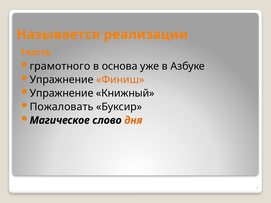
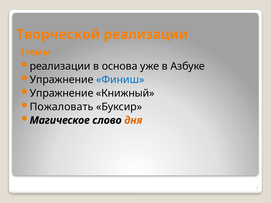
Называется: Называется -> Творческой
1часть: 1часть -> 1темы
грамотного at (60, 66): грамотного -> реализации
Финиш colour: orange -> blue
